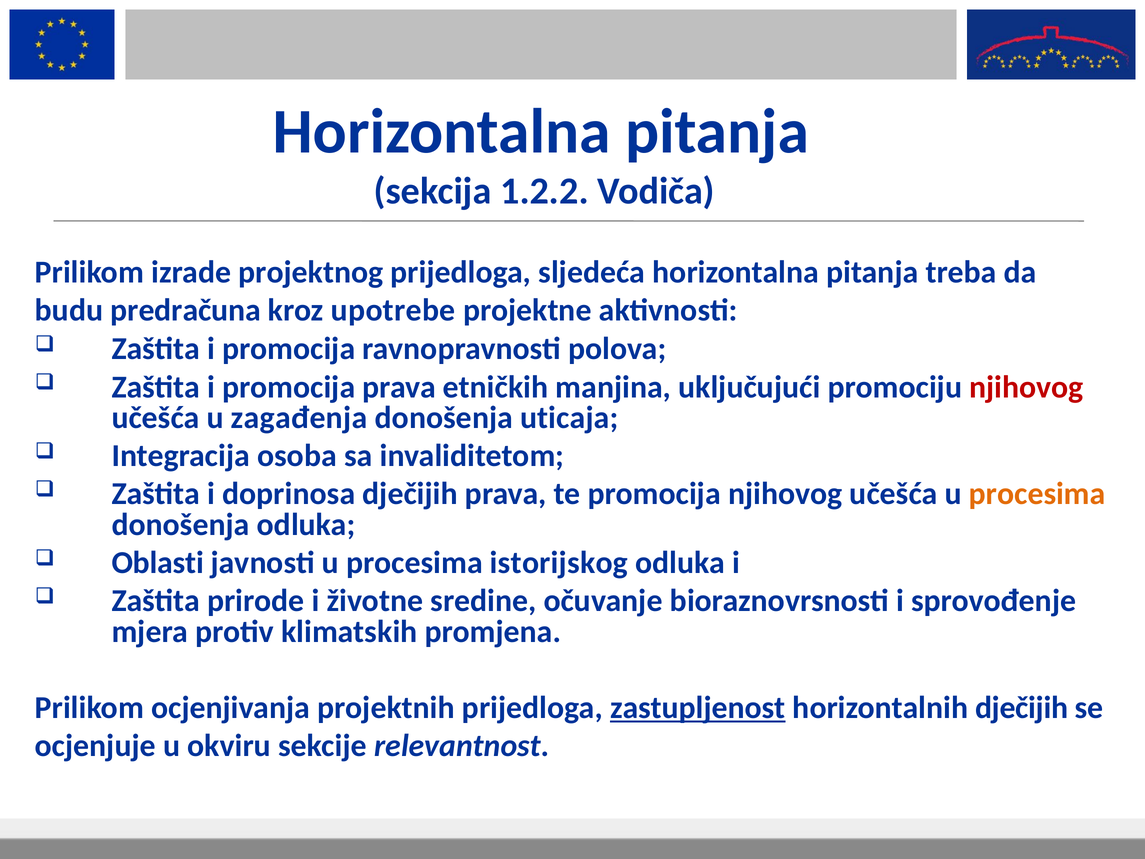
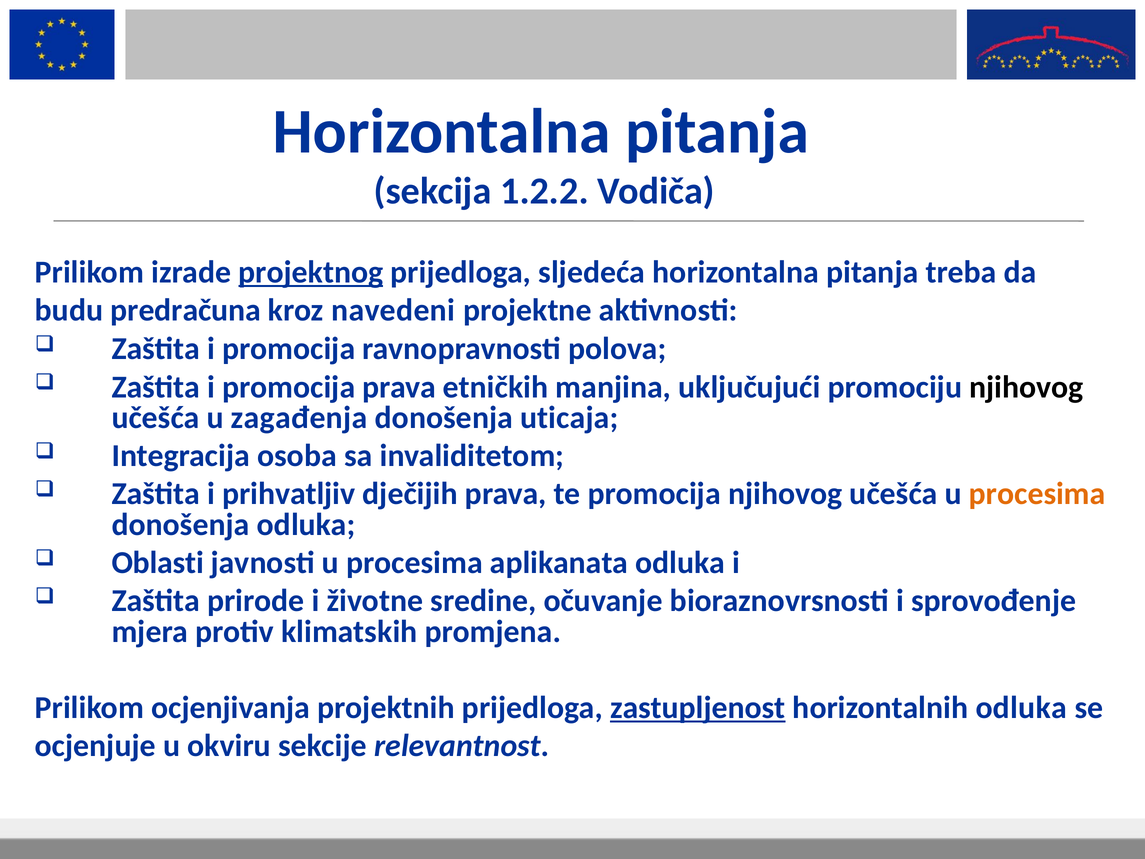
projektnog underline: none -> present
upotrebe: upotrebe -> navedeni
njihovog at (1026, 387) colour: red -> black
doprinosa: doprinosa -> prihvatljiv
istorijskog: istorijskog -> aplikanata
horizontalnih dječijih: dječijih -> odluka
